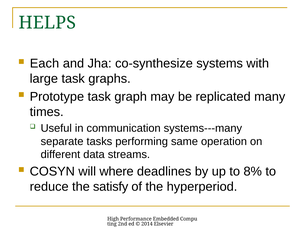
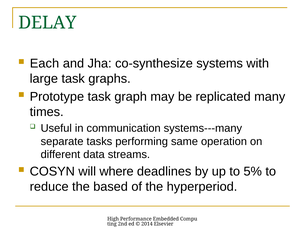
HELPS: HELPS -> DELAY
8%: 8% -> 5%
satisfy: satisfy -> based
